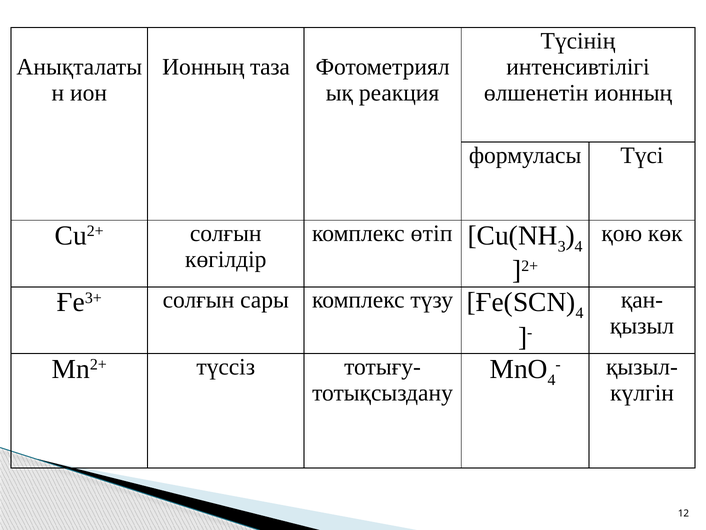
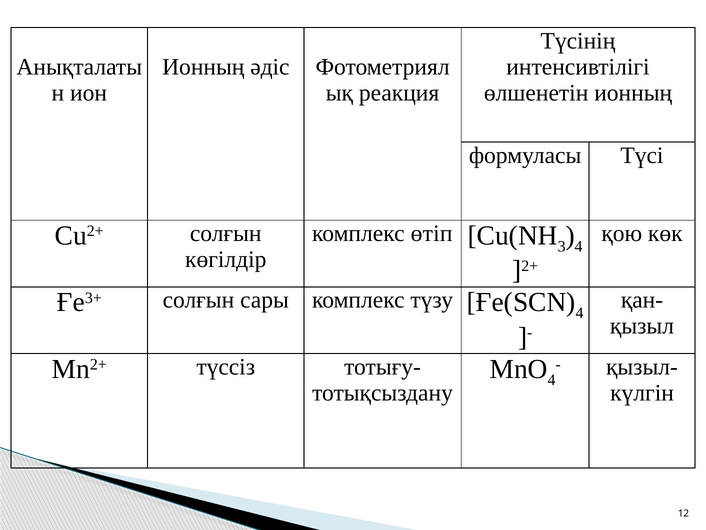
таза: таза -> әдіс
